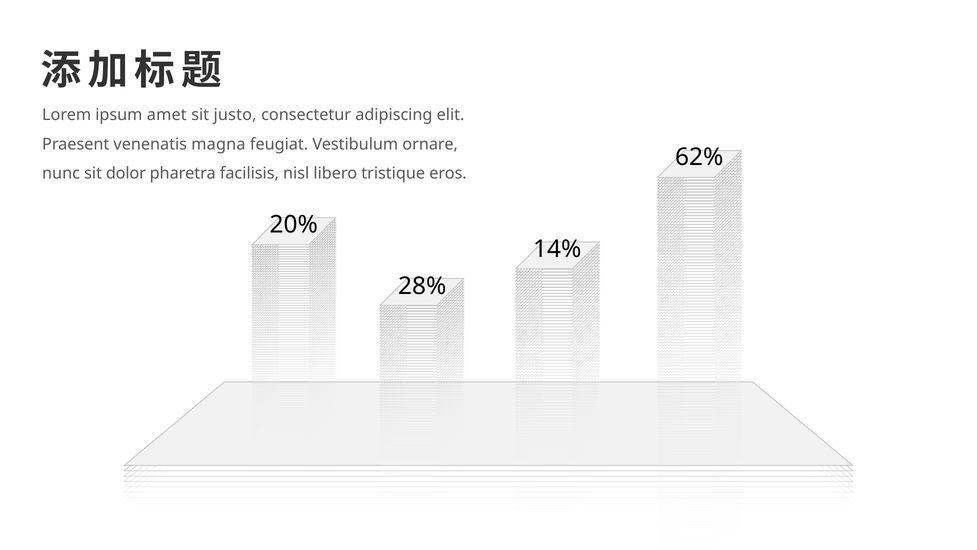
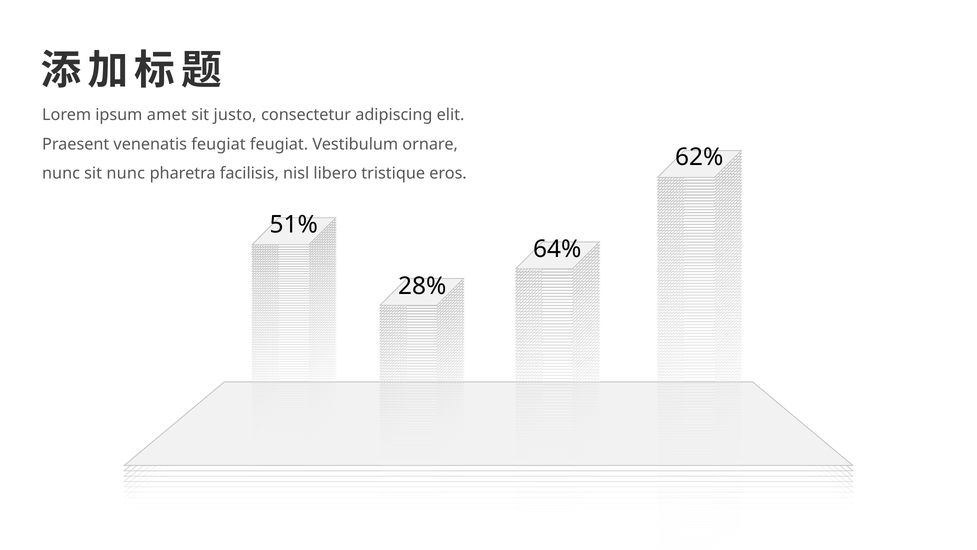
venenatis magna: magna -> feugiat
sit dolor: dolor -> nunc
20%: 20% -> 51%
14%: 14% -> 64%
